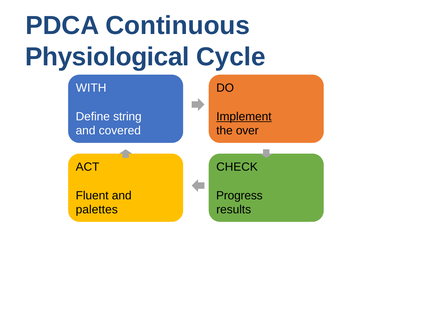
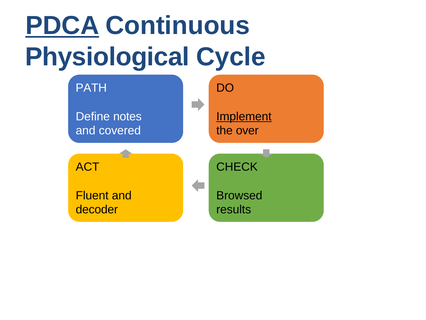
PDCA underline: none -> present
WITH: WITH -> PATH
string: string -> notes
Progress: Progress -> Browsed
palettes: palettes -> decoder
